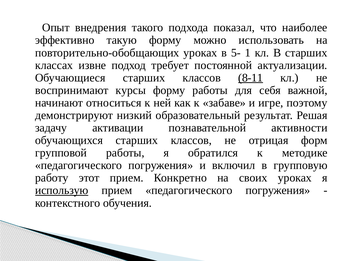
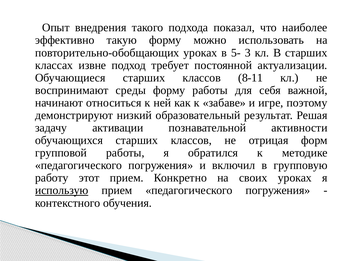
1: 1 -> 3
8-11 underline: present -> none
курсы: курсы -> среды
